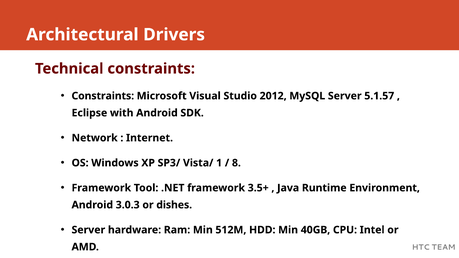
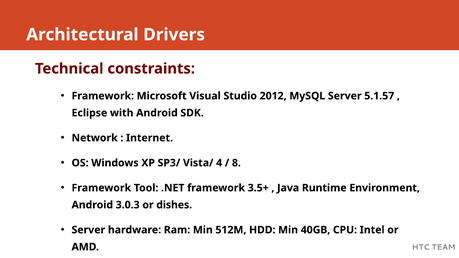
Constraints at (103, 96): Constraints -> Framework
1: 1 -> 4
